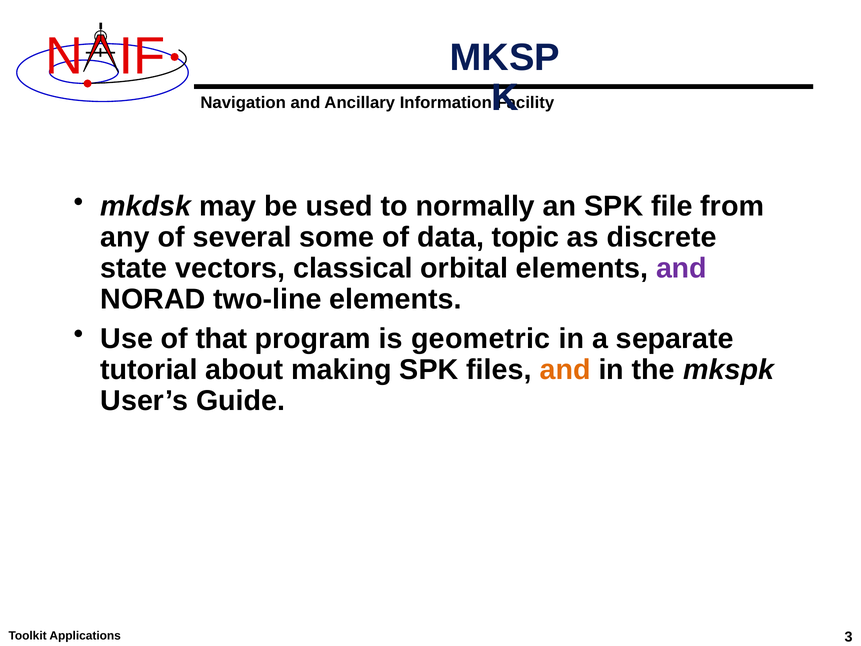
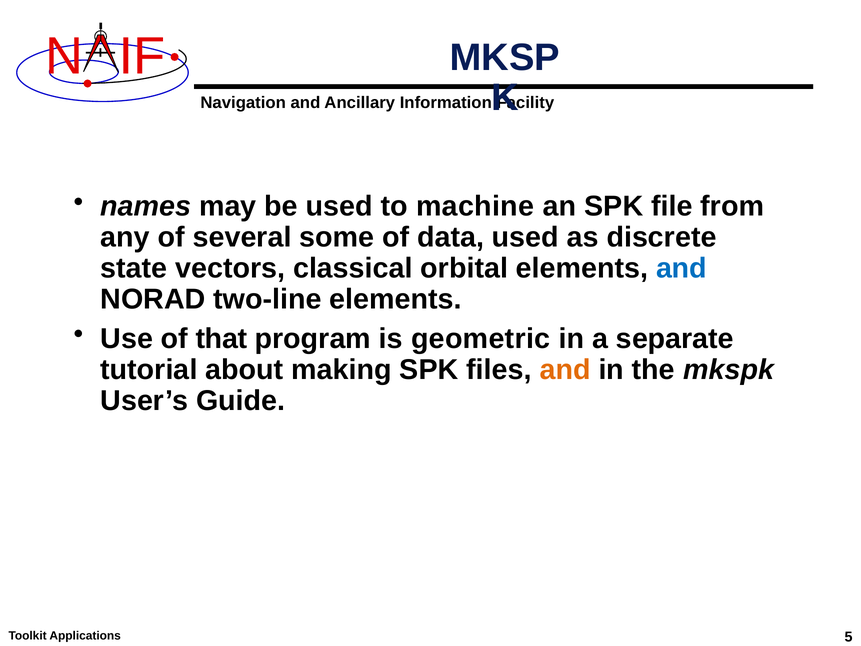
mkdsk: mkdsk -> names
normally: normally -> machine
data topic: topic -> used
and at (681, 268) colour: purple -> blue
3: 3 -> 5
